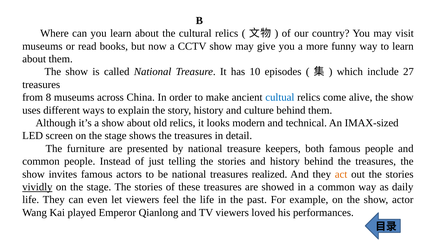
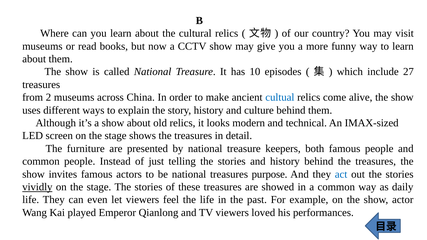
8: 8 -> 2
realized: realized -> purpose
act colour: orange -> blue
